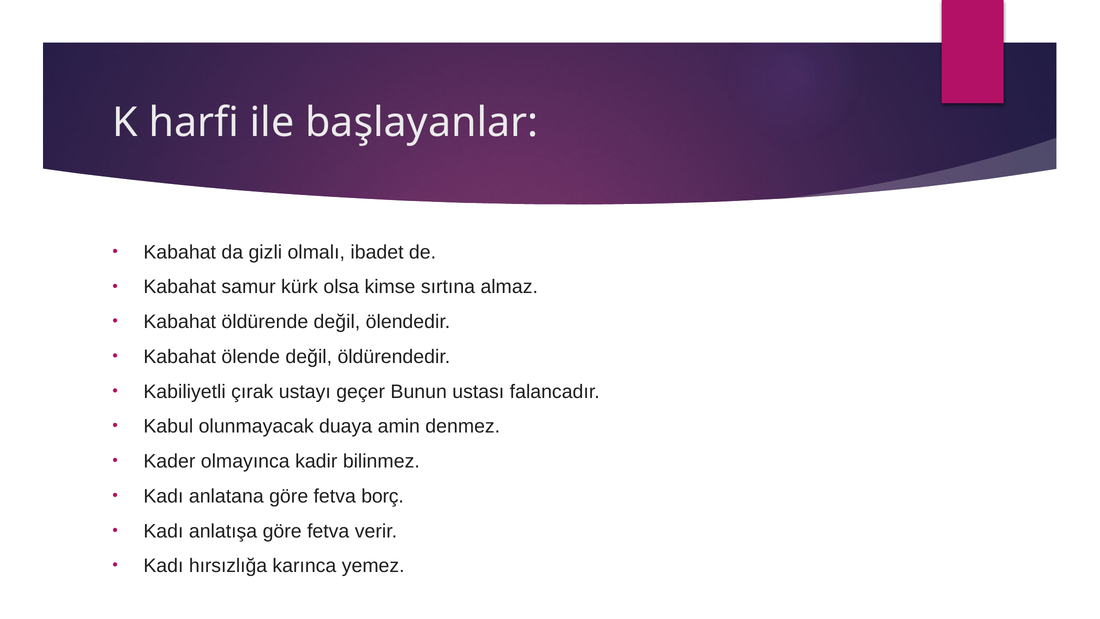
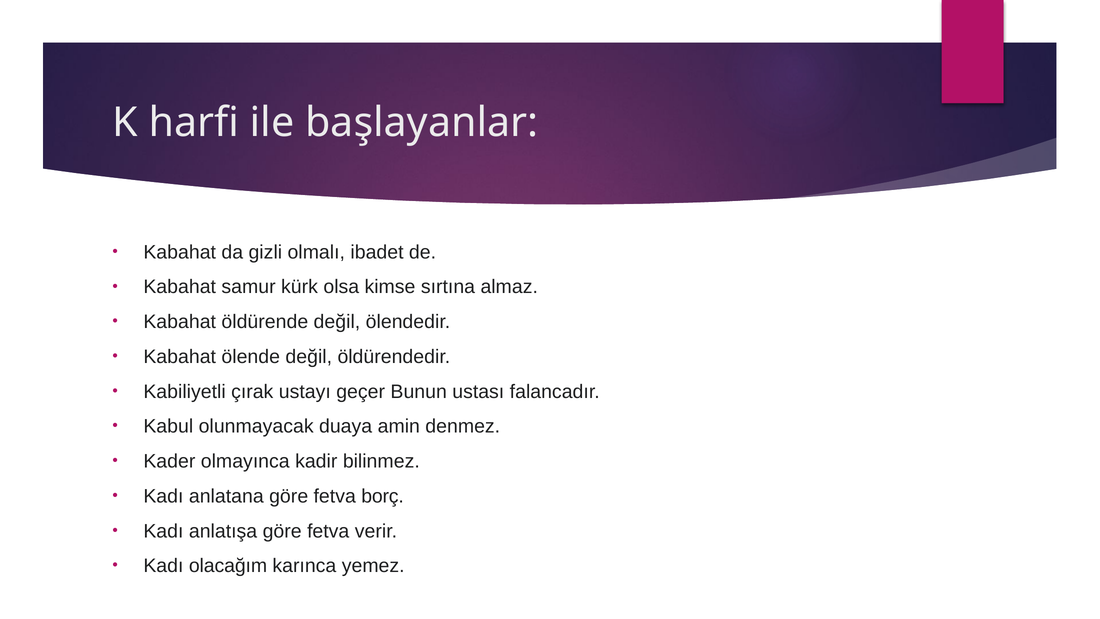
hırsızlığa: hırsızlığa -> olacağım
